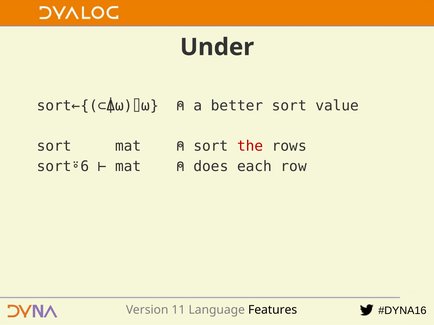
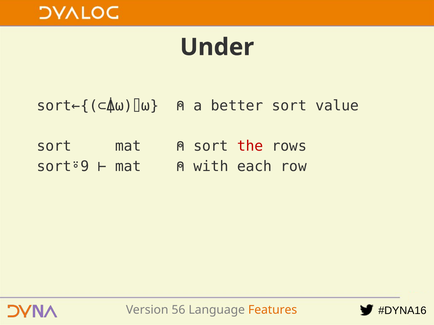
sort⍤6: sort⍤6 -> sort⍤9
does: does -> with
11: 11 -> 56
Features colour: black -> orange
